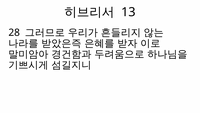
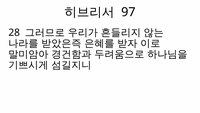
13: 13 -> 97
